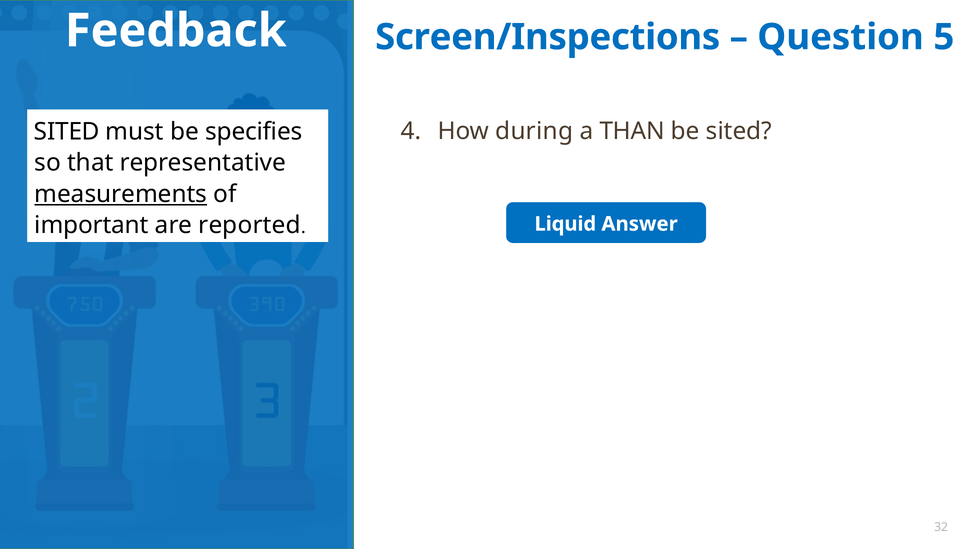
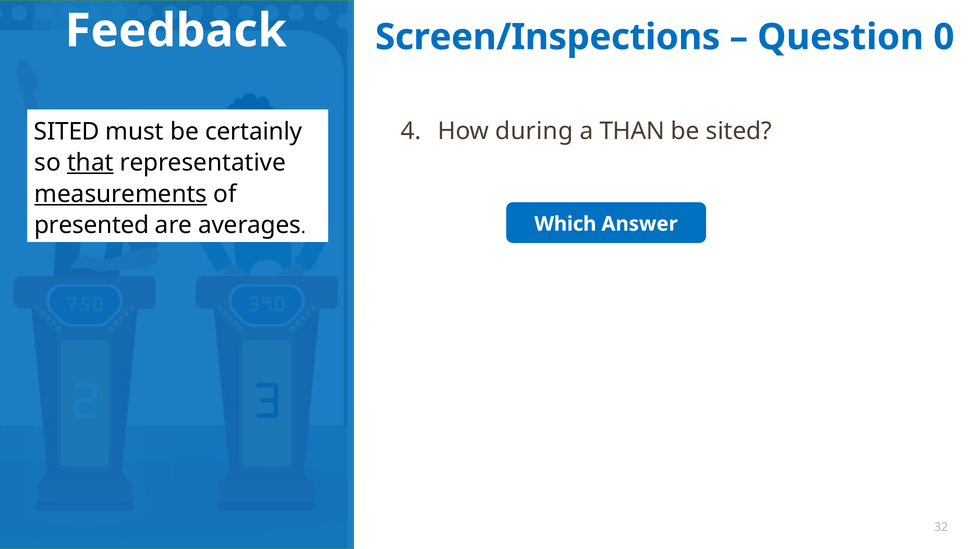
5: 5 -> 0
specifies: specifies -> certainly
that underline: none -> present
important: important -> presented
reported: reported -> averages
Liquid: Liquid -> Which
